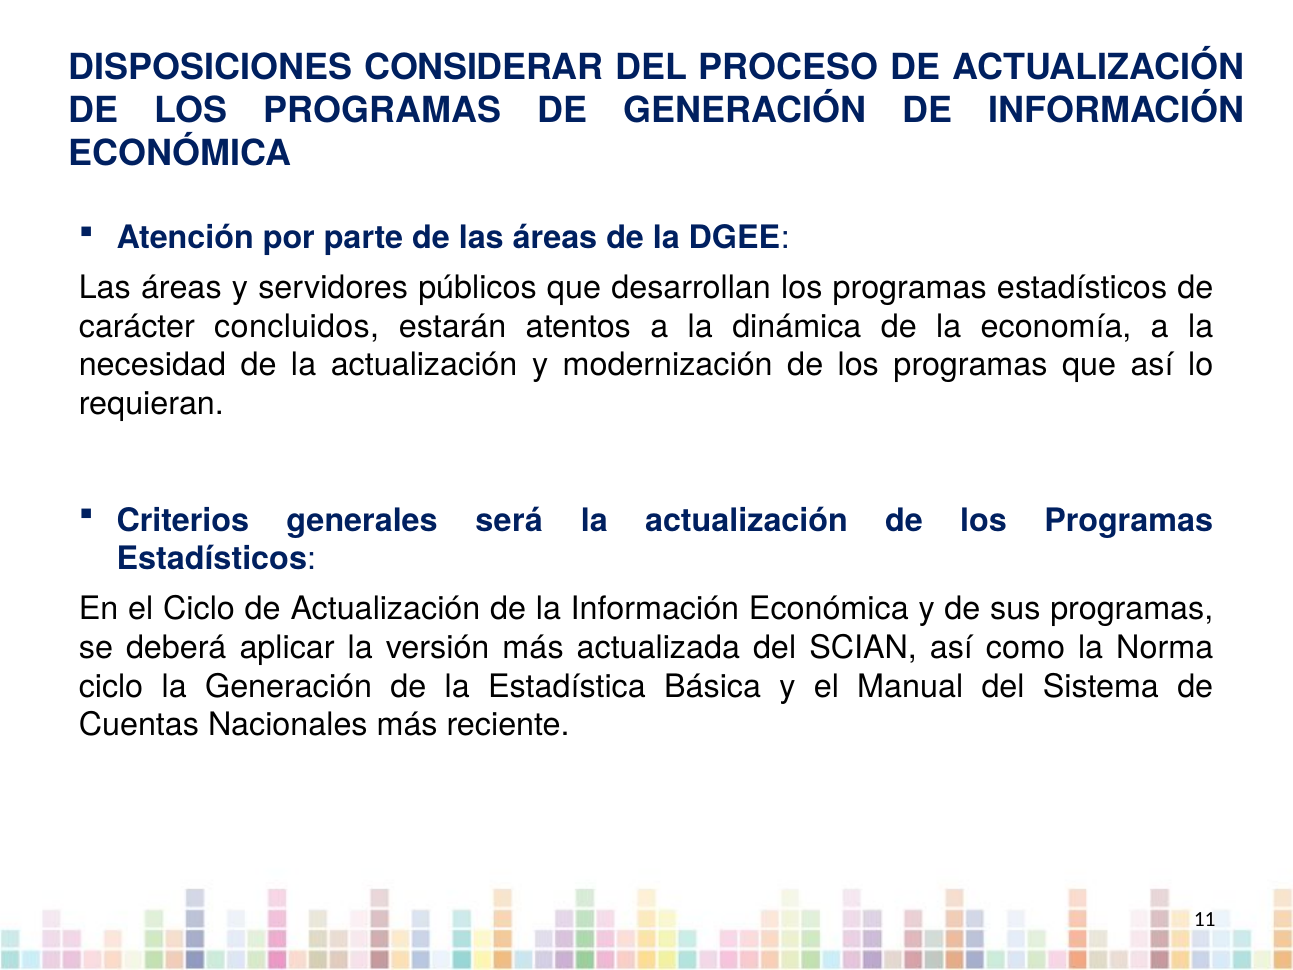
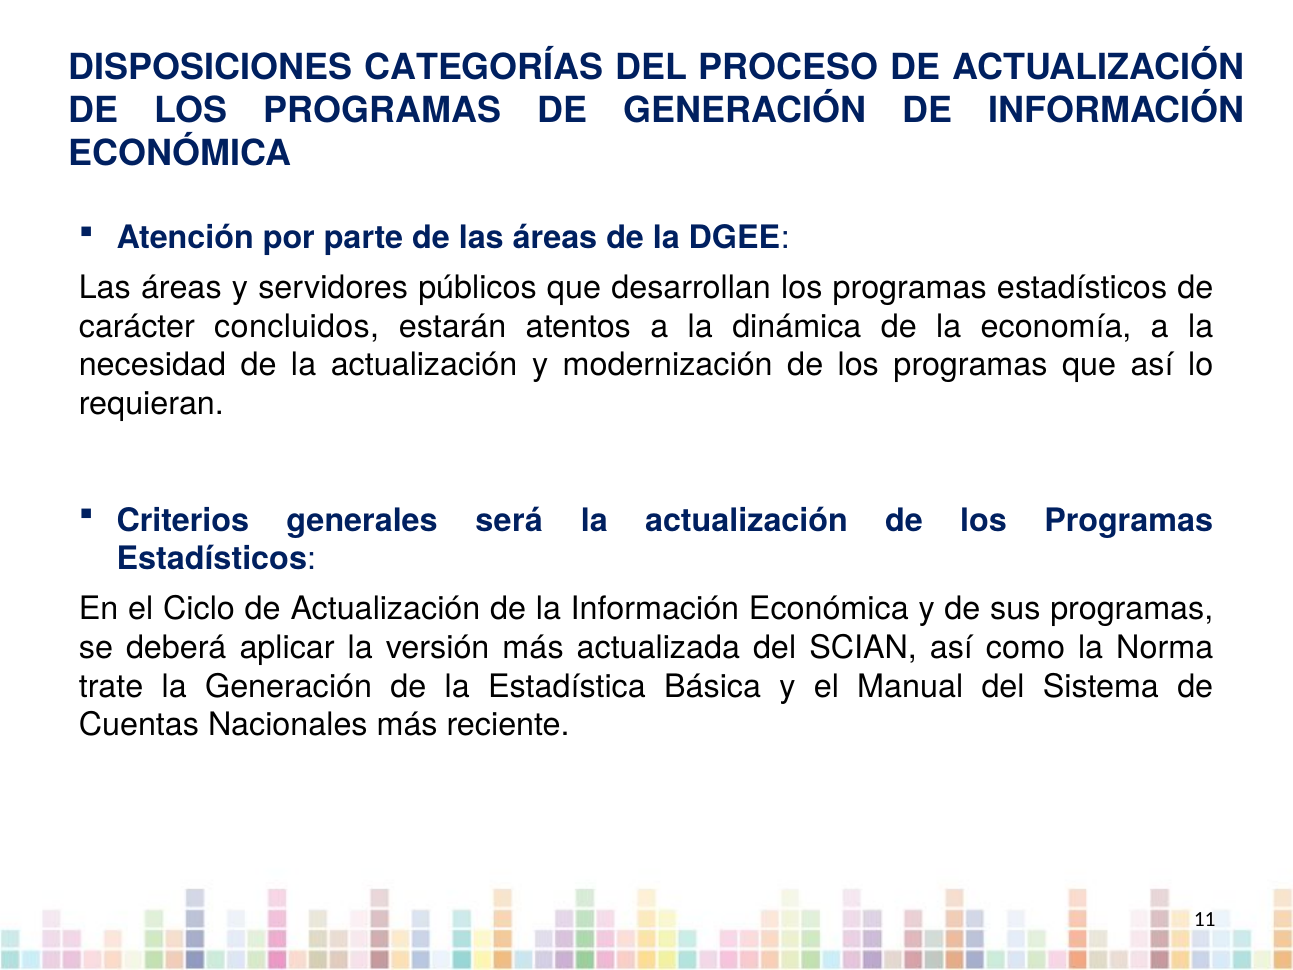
CONSIDERAR: CONSIDERAR -> CATEGORÍAS
ciclo at (111, 686): ciclo -> trate
